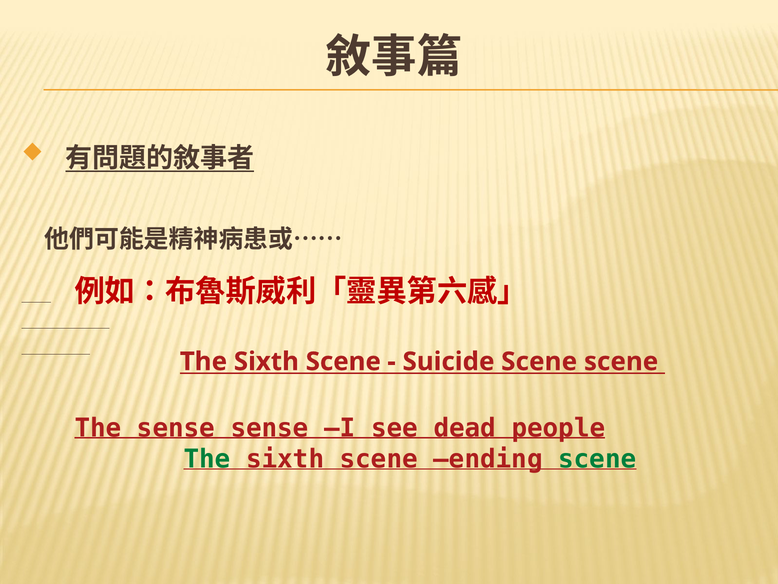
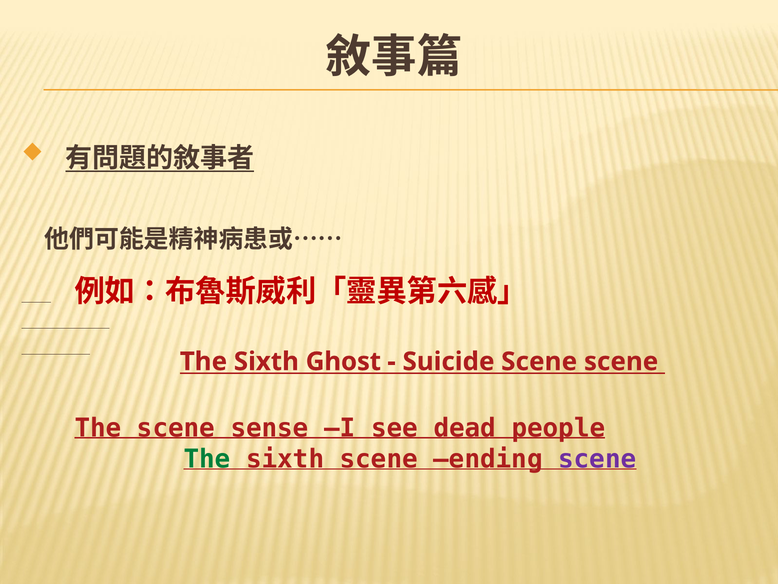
Scene at (343, 361): Scene -> Ghost
The sense: sense -> scene
scene at (597, 459) colour: green -> purple
